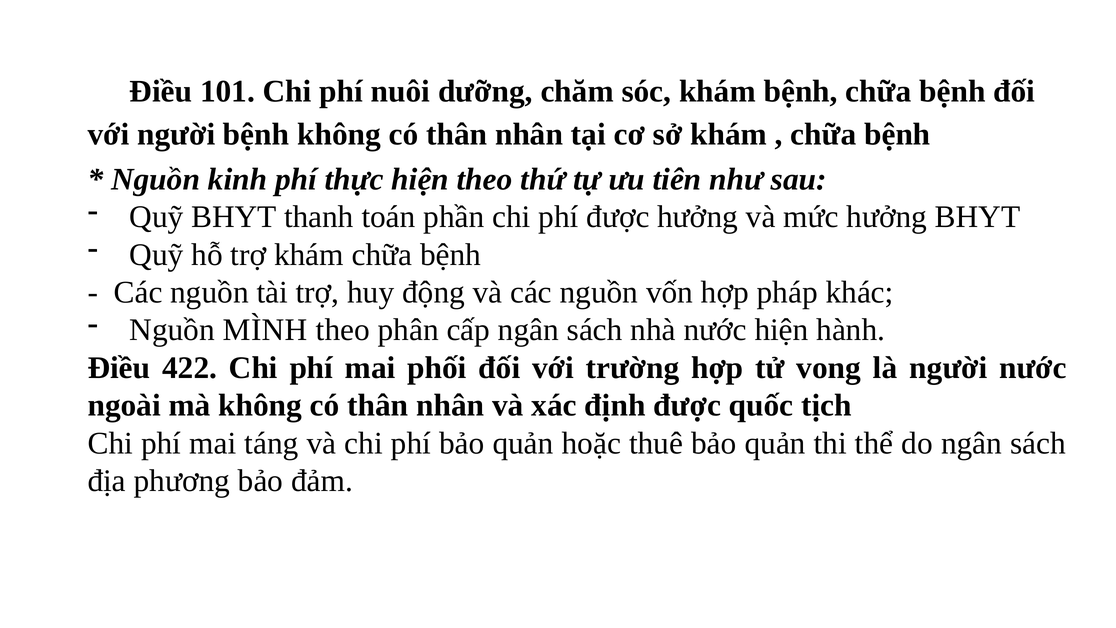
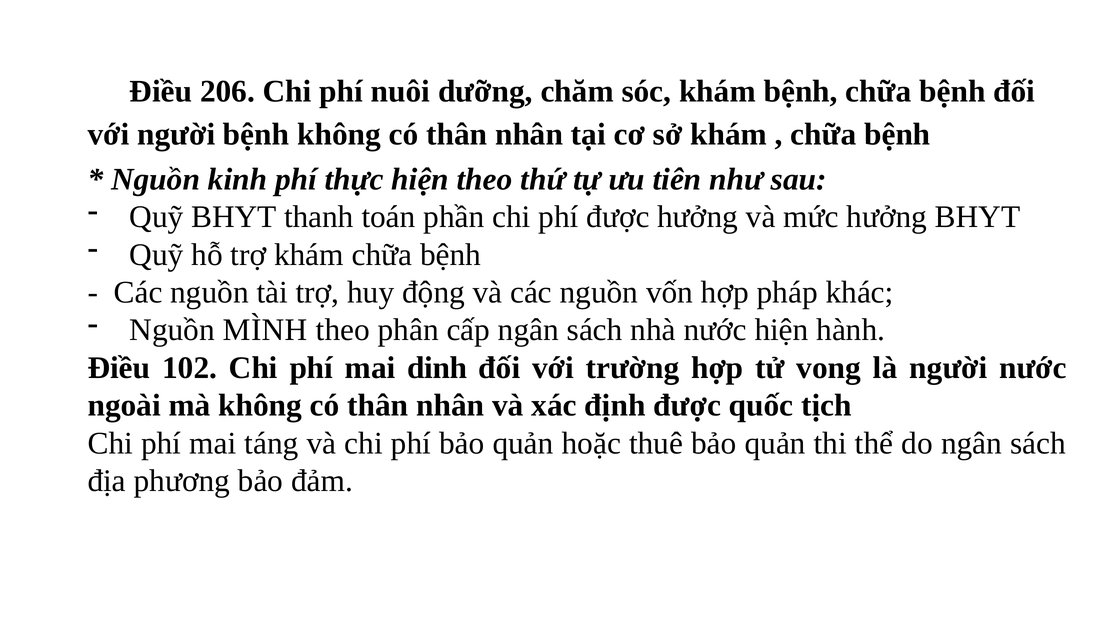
101: 101 -> 206
422: 422 -> 102
phối: phối -> dinh
